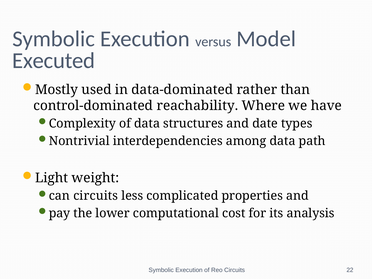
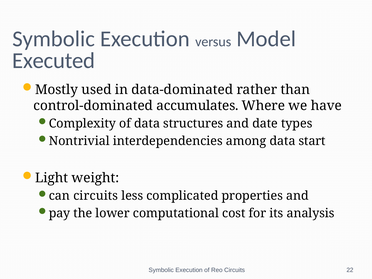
reachability: reachability -> accumulates
path: path -> start
